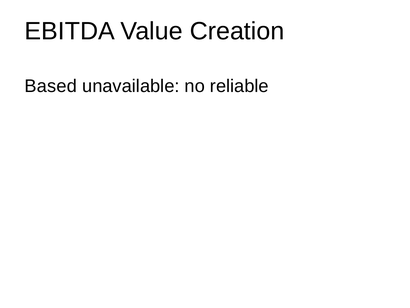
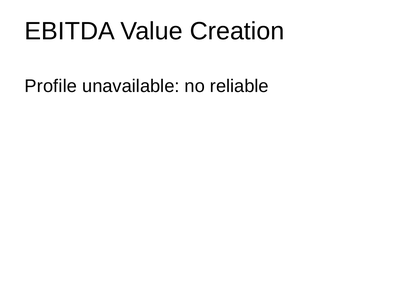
Based: Based -> Profile
